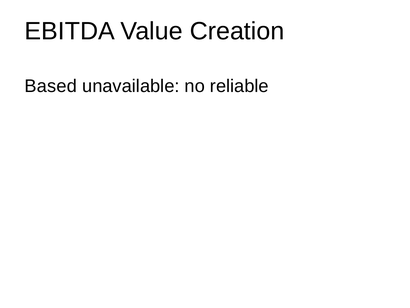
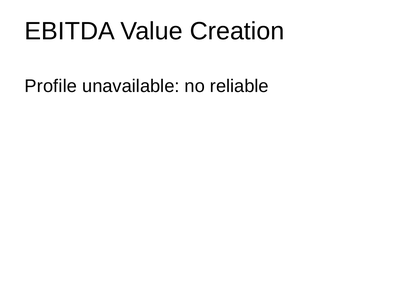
Based: Based -> Profile
